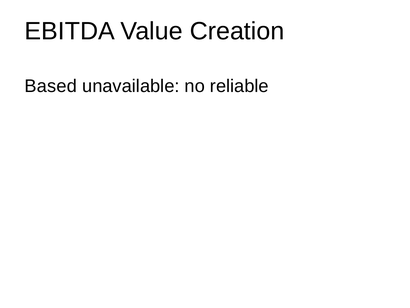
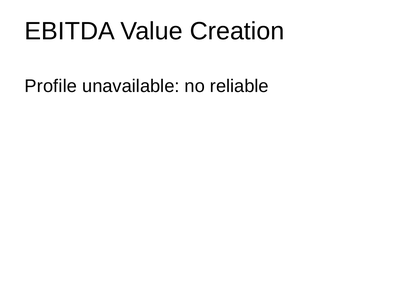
Based: Based -> Profile
